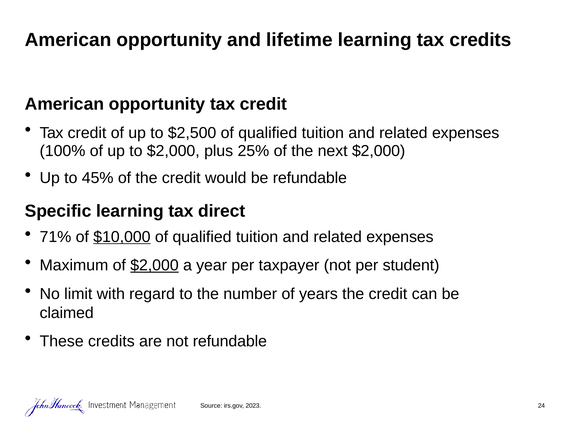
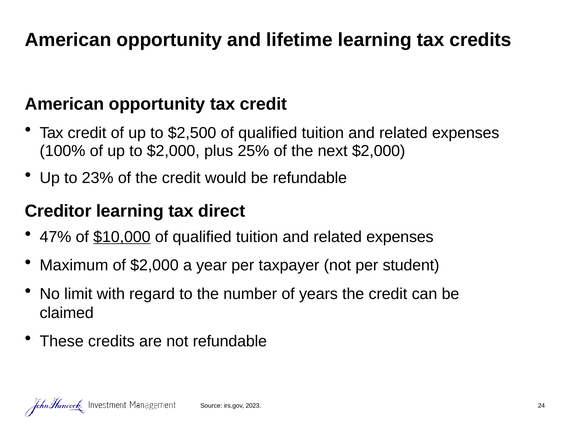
45%: 45% -> 23%
Specific: Specific -> Creditor
71%: 71% -> 47%
$2,000 at (154, 266) underline: present -> none
